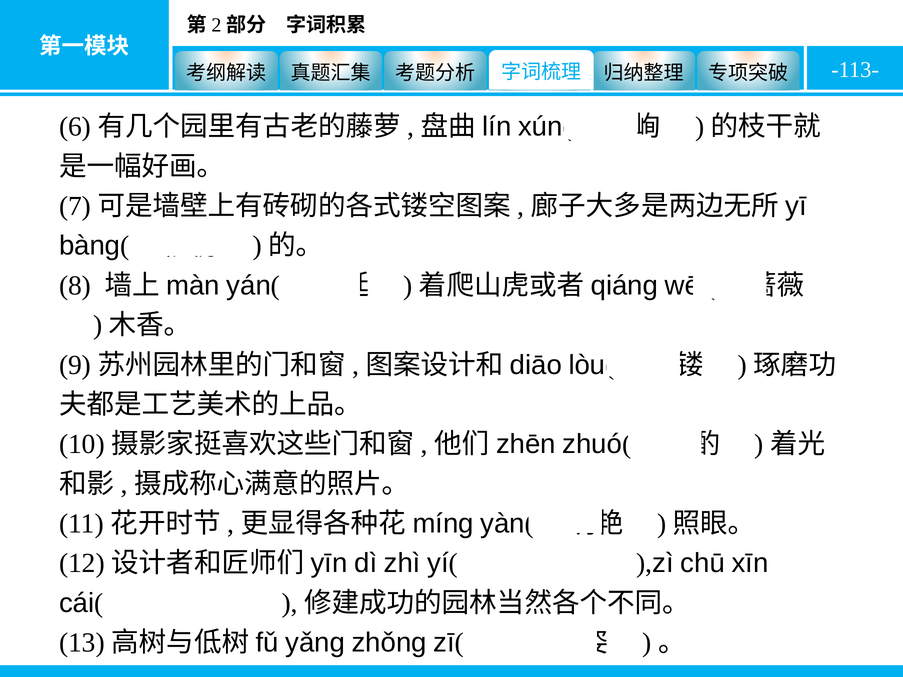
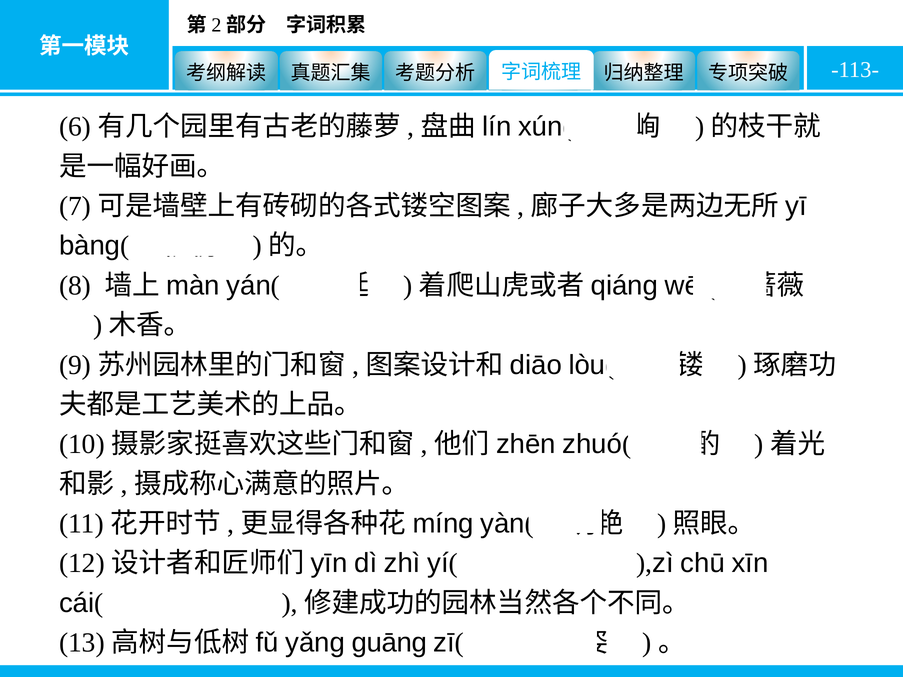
zhǒng: zhǒng -> guāng
